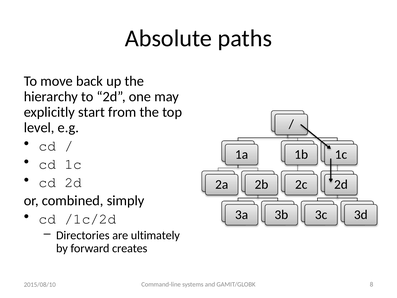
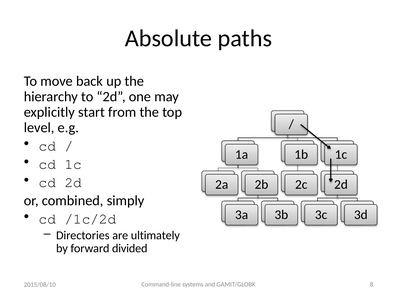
creates: creates -> divided
